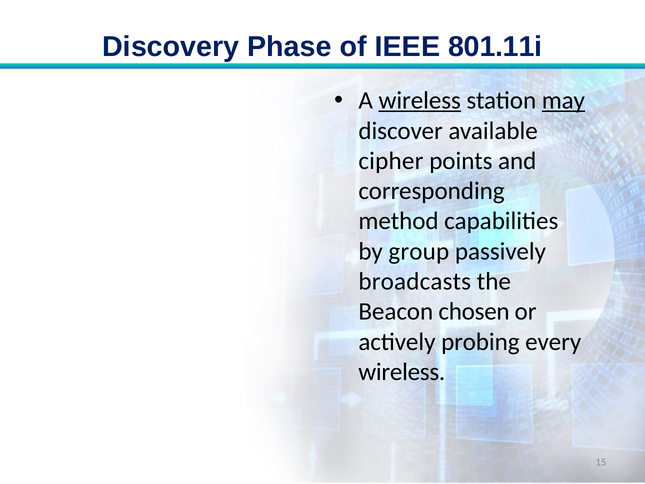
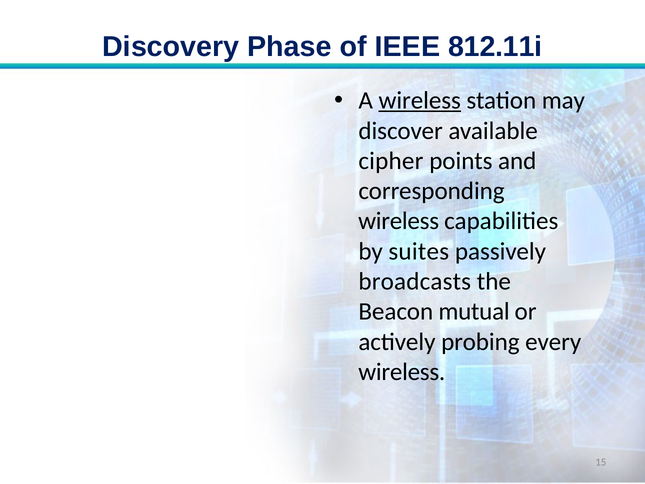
801.11i: 801.11i -> 812.11i
may underline: present -> none
method at (399, 221): method -> wireless
group: group -> suites
chosen: chosen -> mutual
